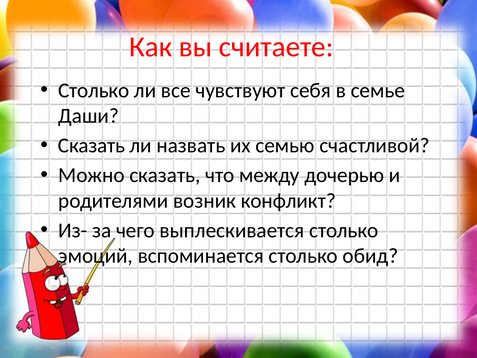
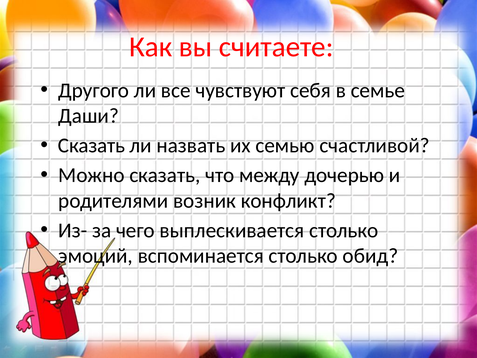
Столько at (94, 90): Столько -> Другого
